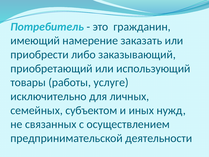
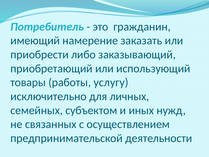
услуге: услуге -> услугу
